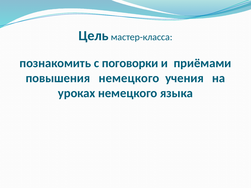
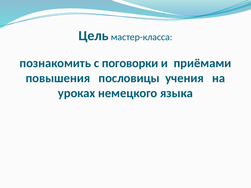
повышения немецкого: немецкого -> пословицы
